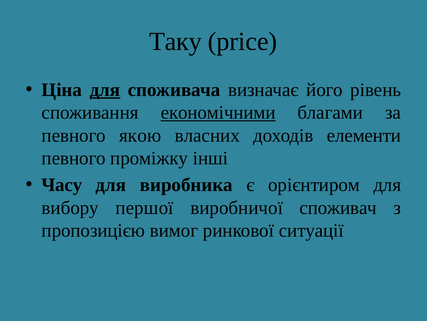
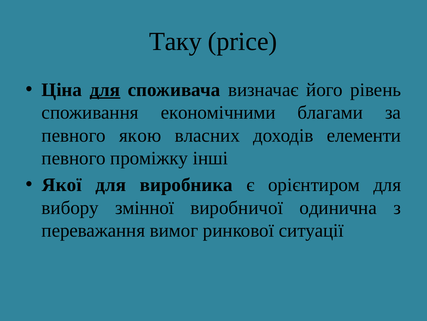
економічними underline: present -> none
Часу: Часу -> Якої
першої: першої -> змінної
споживач: споживач -> одинична
пропозицією: пропозицією -> переважання
